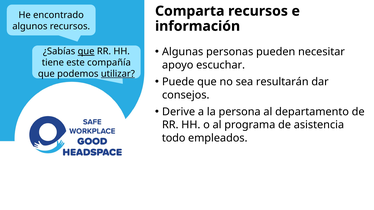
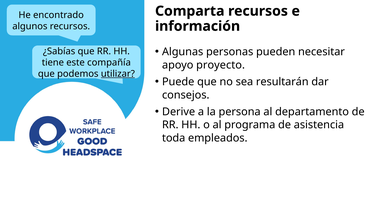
que at (86, 51) underline: present -> none
escuchar: escuchar -> proyecto
todo: todo -> toda
